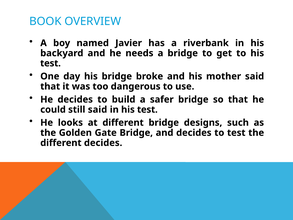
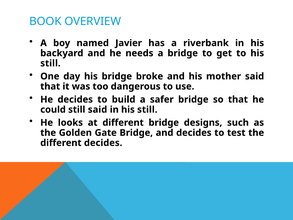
test at (51, 63): test -> still
in his test: test -> still
